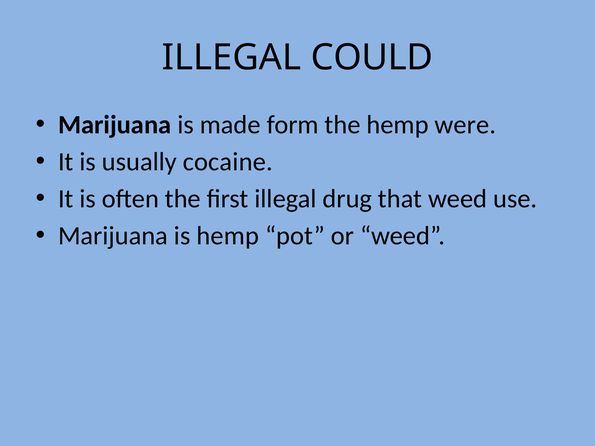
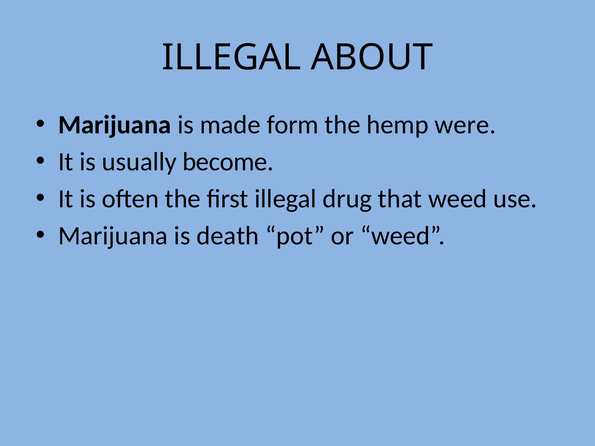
COULD: COULD -> ABOUT
cocaine: cocaine -> become
is hemp: hemp -> death
